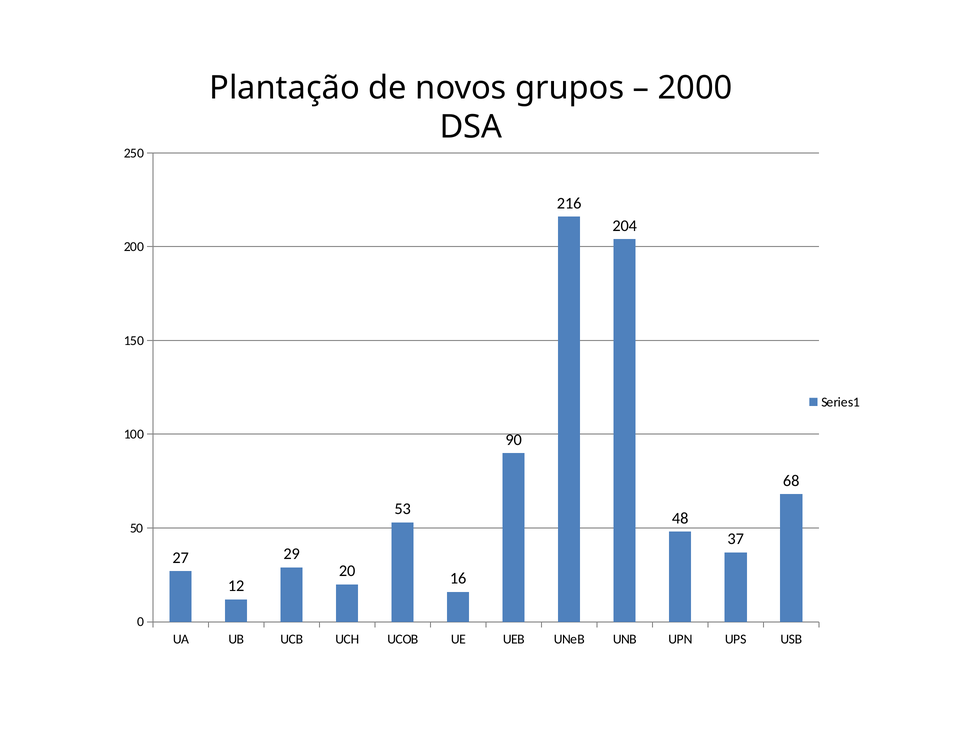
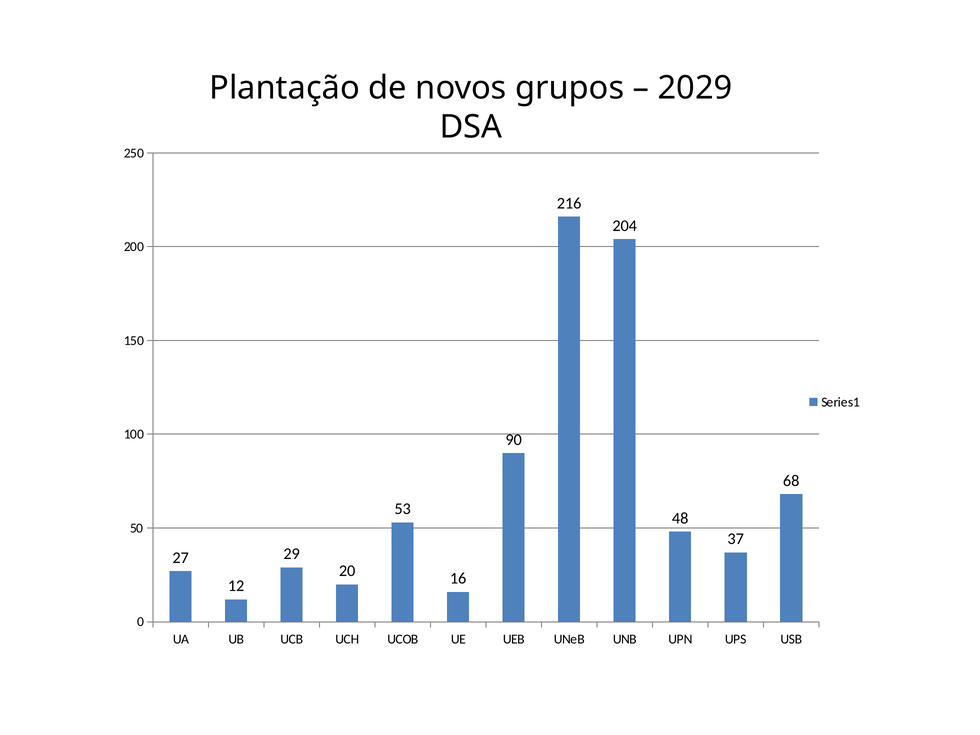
2000: 2000 -> 2029
